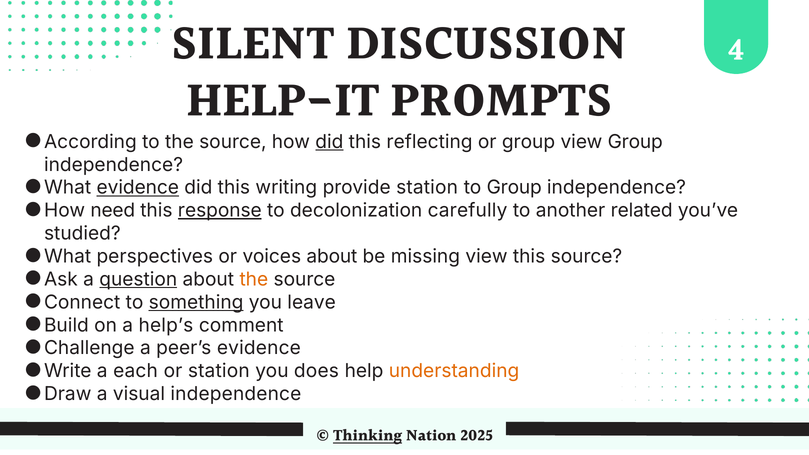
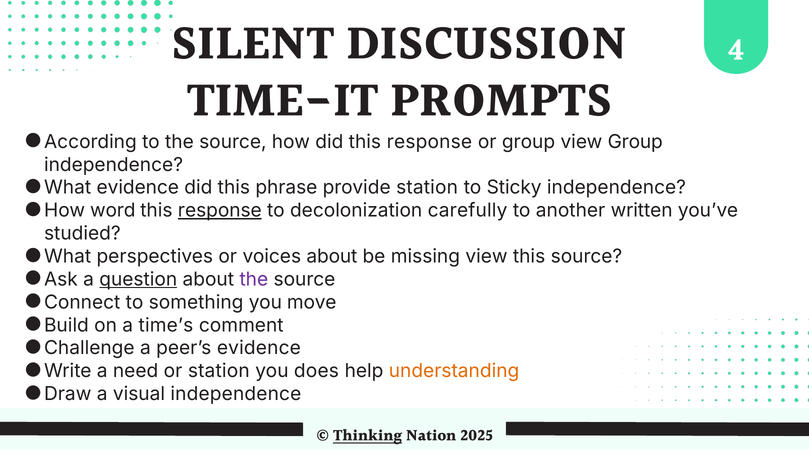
HELP-IT: HELP-IT -> TIME-IT
did at (329, 142) underline: present -> none
reflecting at (429, 142): reflecting -> response
evidence at (138, 188) underline: present -> none
writing: writing -> phrase
to Group: Group -> Sticky
need: need -> word
related: related -> written
the at (254, 279) colour: orange -> purple
something underline: present -> none
leave: leave -> move
help’s: help’s -> time’s
each: each -> need
